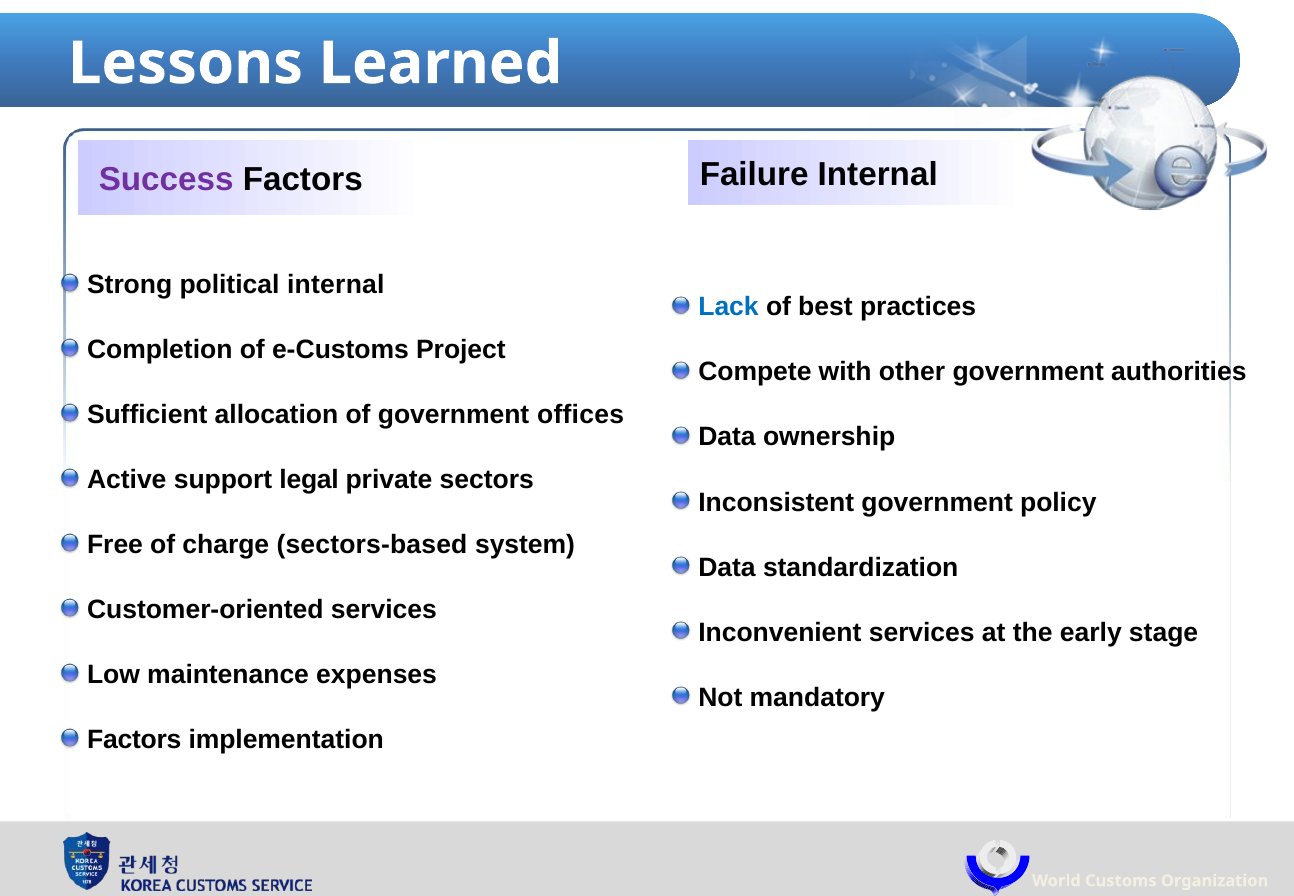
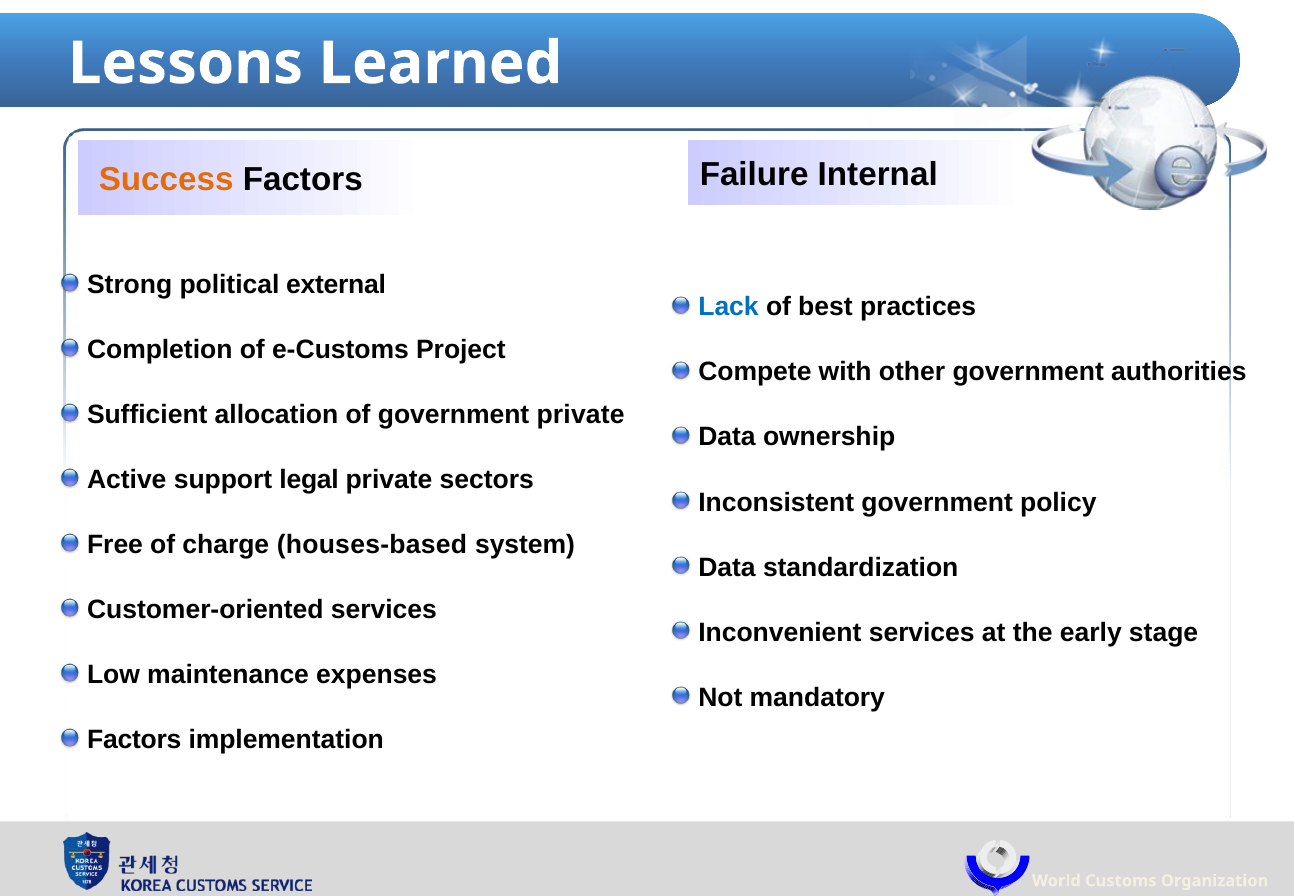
Success colour: purple -> orange
political internal: internal -> external
government offices: offices -> private
sectors-based: sectors-based -> houses-based
